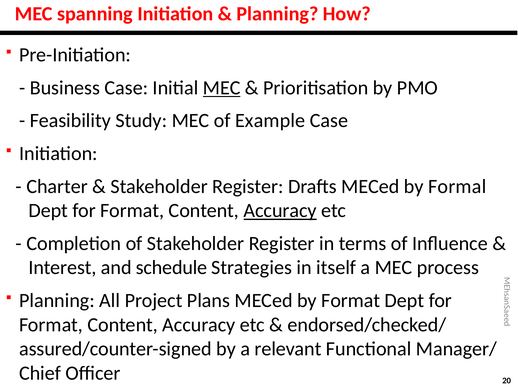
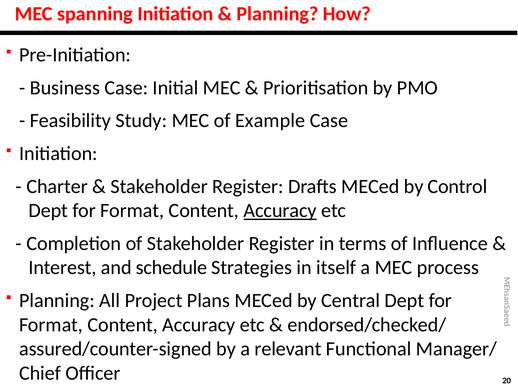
MEC at (222, 88) underline: present -> none
Formal: Formal -> Control
by Format: Format -> Central
